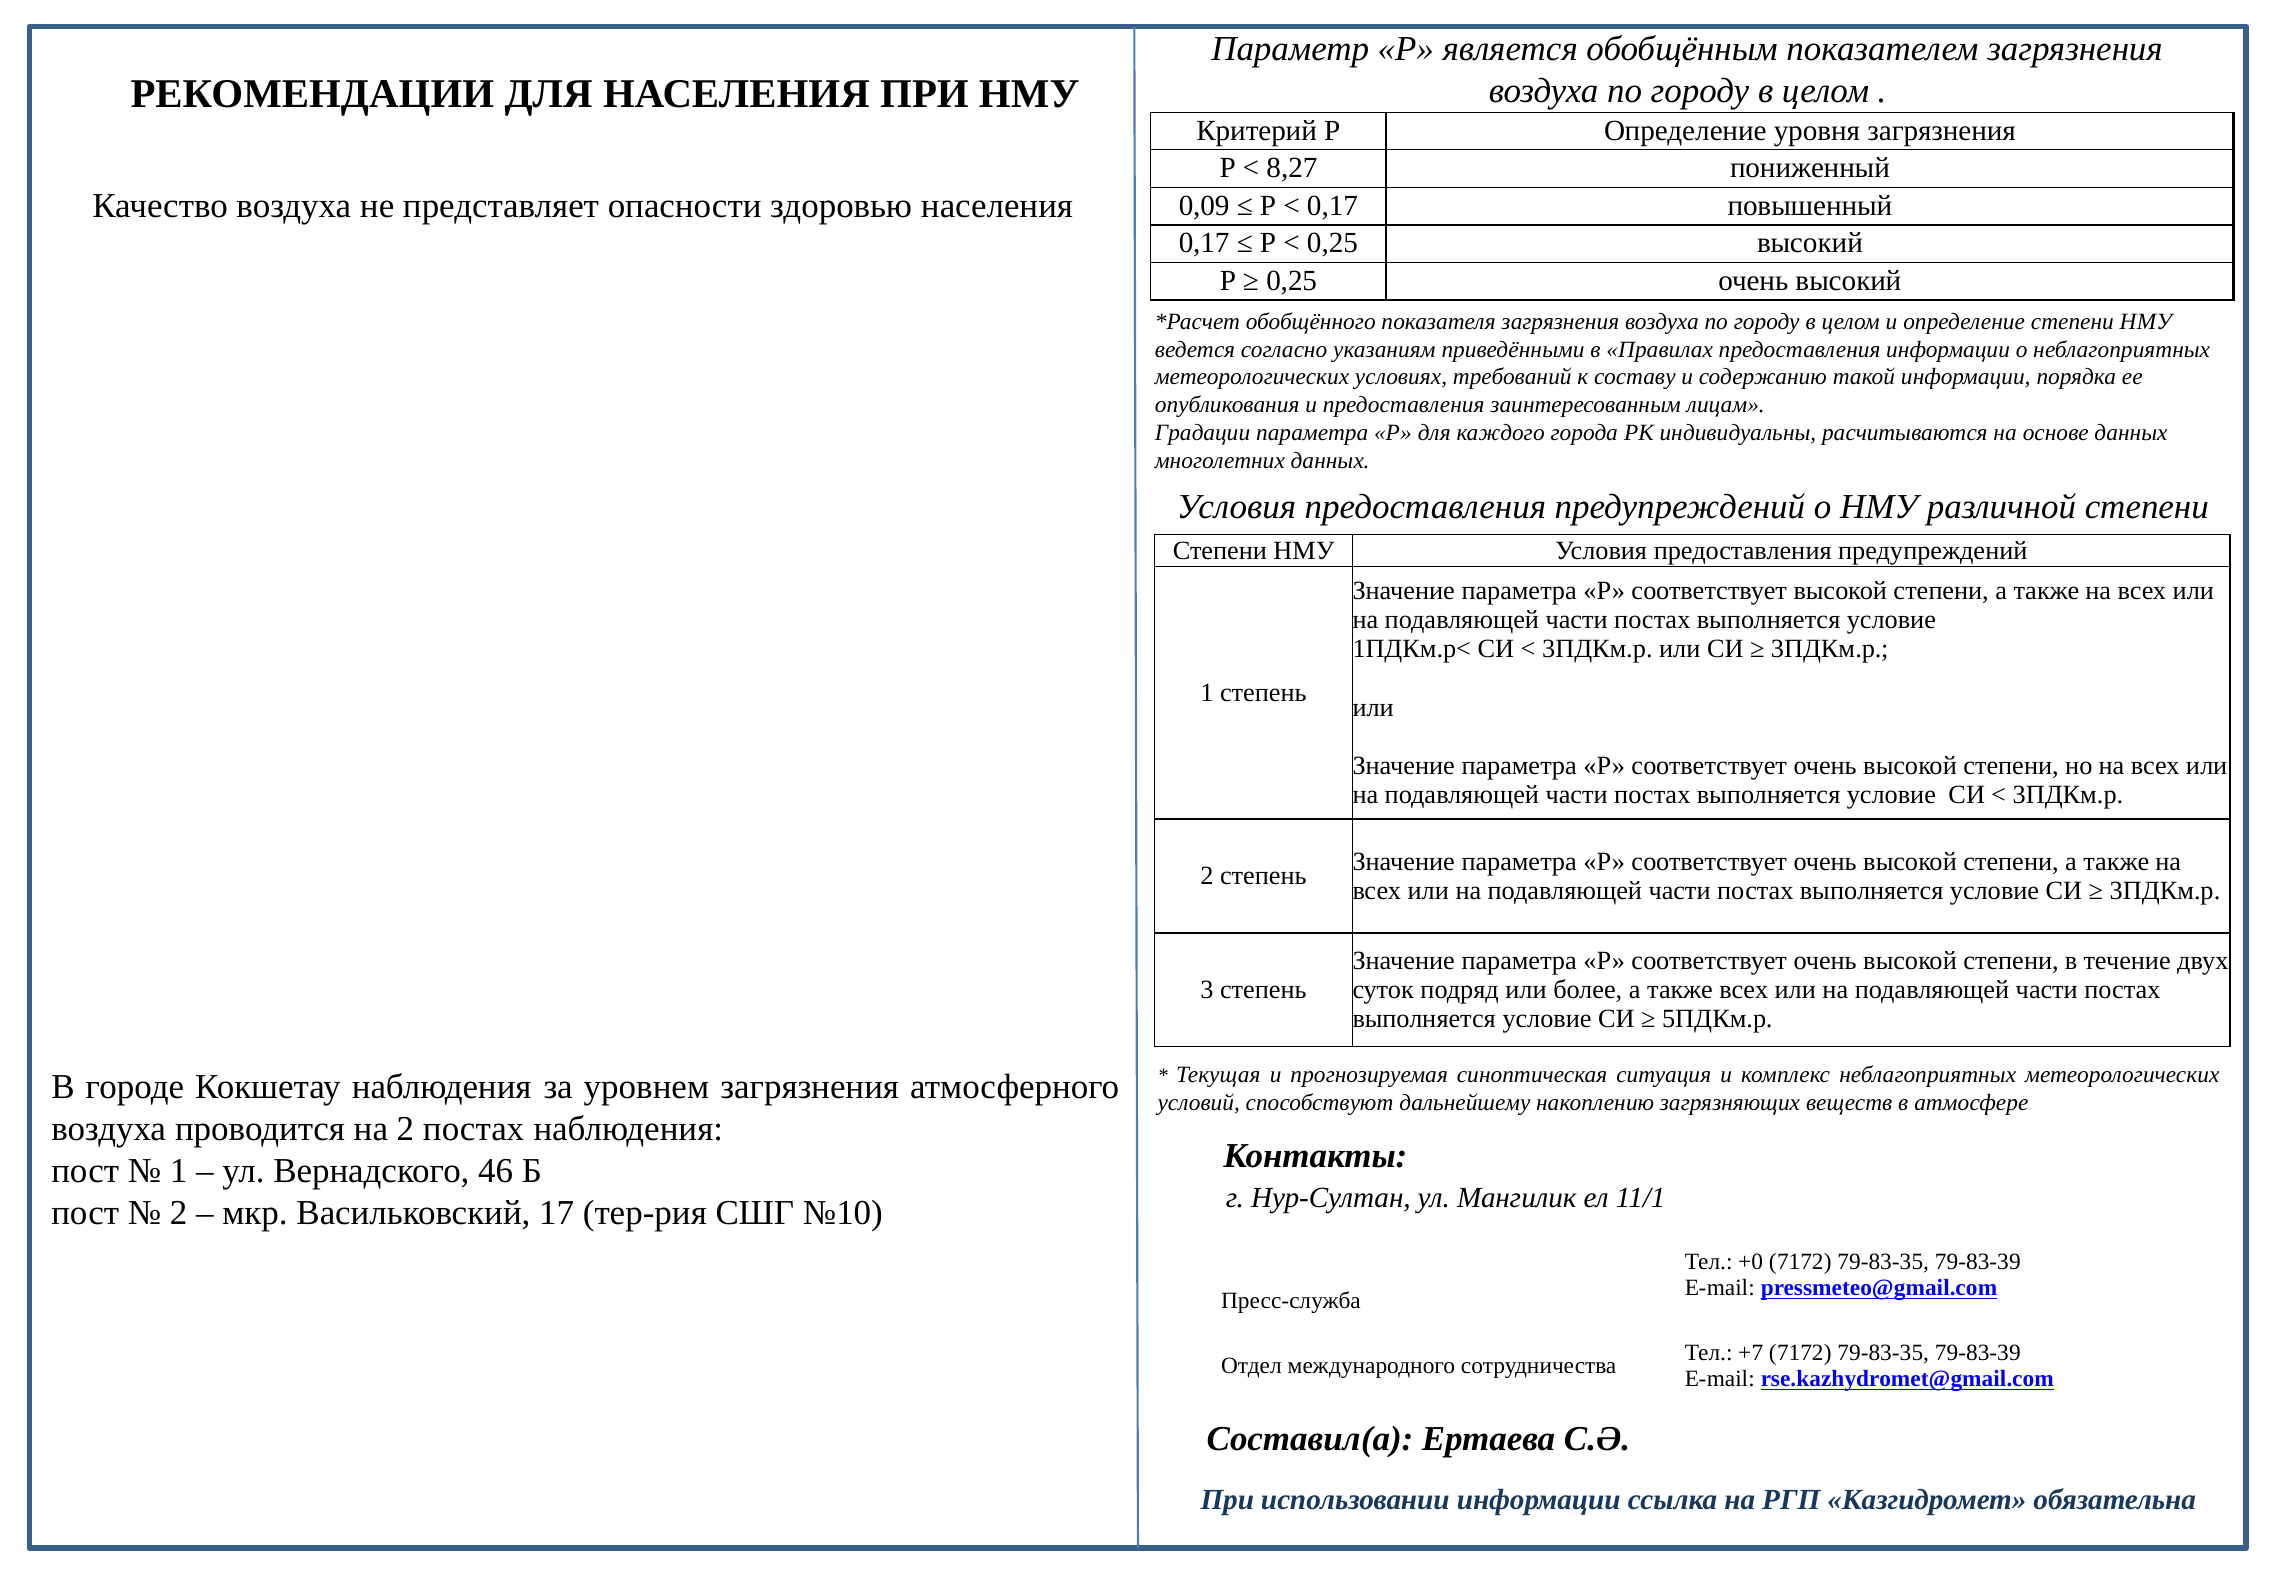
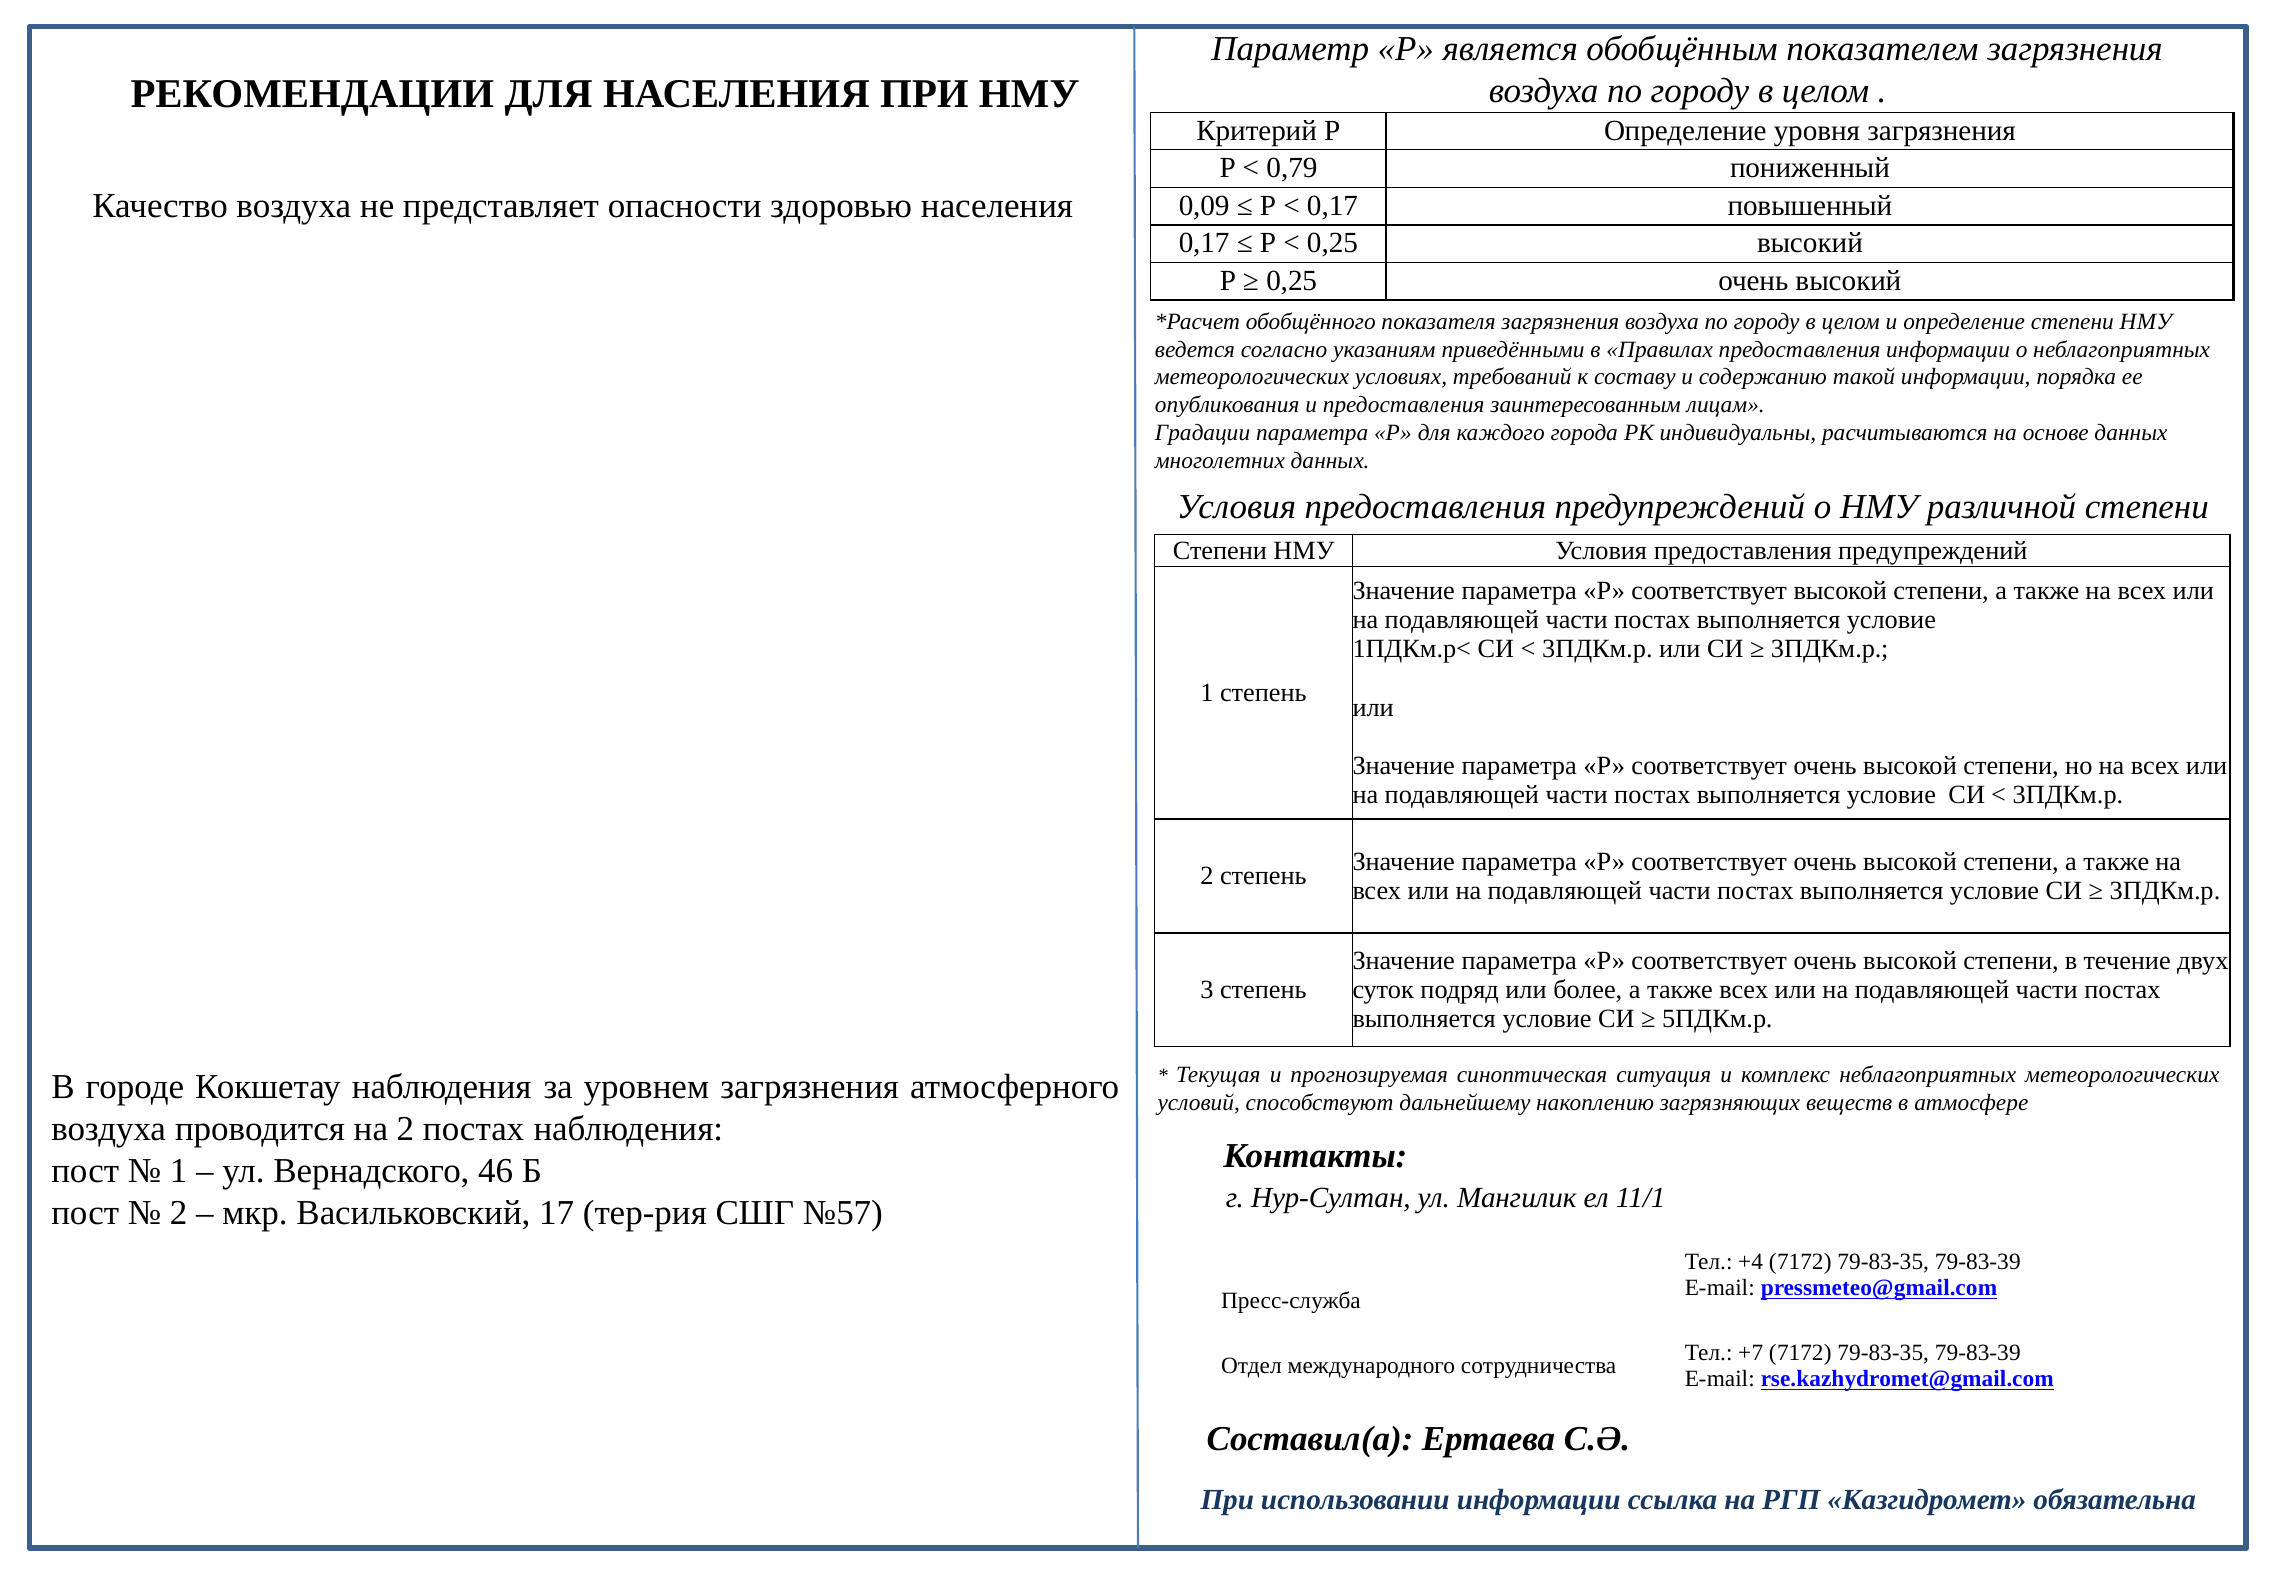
8,27: 8,27 -> 0,79
№10: №10 -> №57
+0: +0 -> +4
